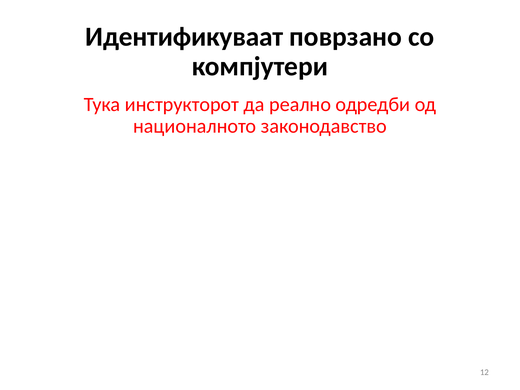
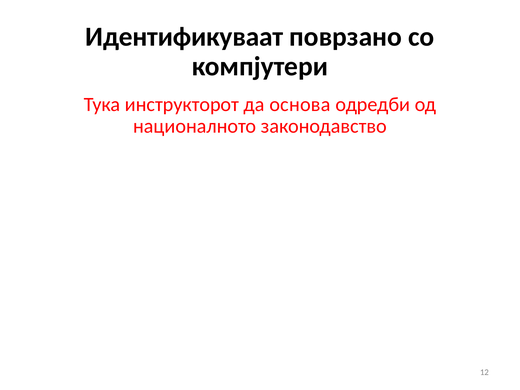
реално: реално -> основа
